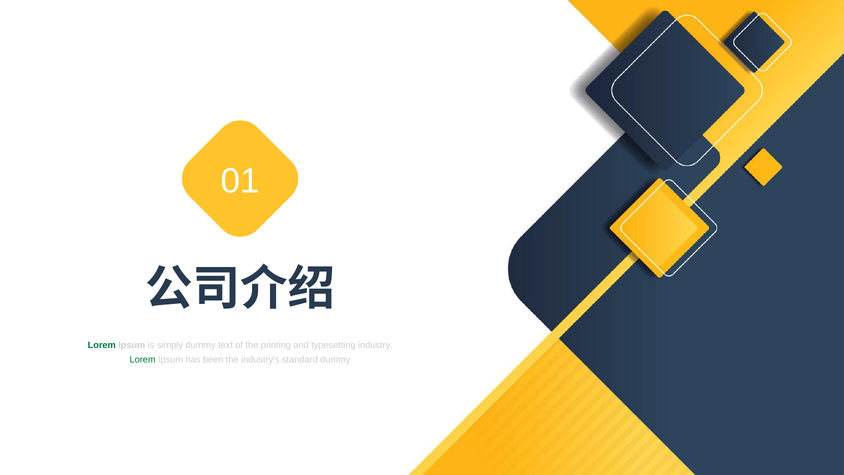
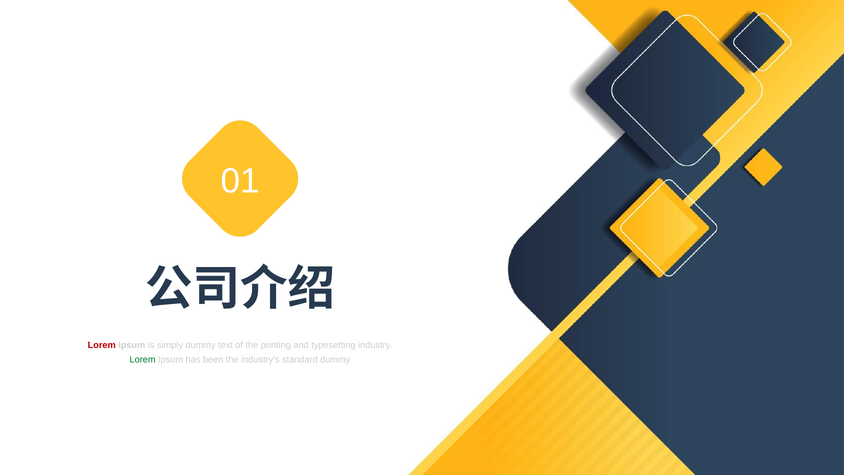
Lorem at (102, 345) colour: green -> red
